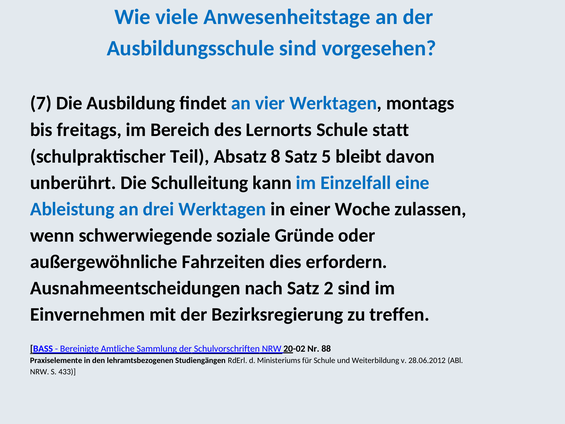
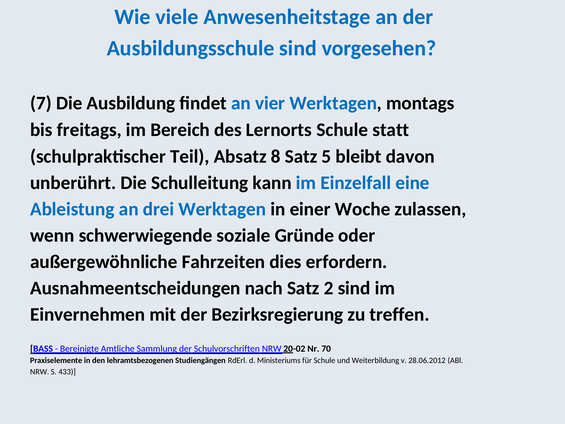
88: 88 -> 70
